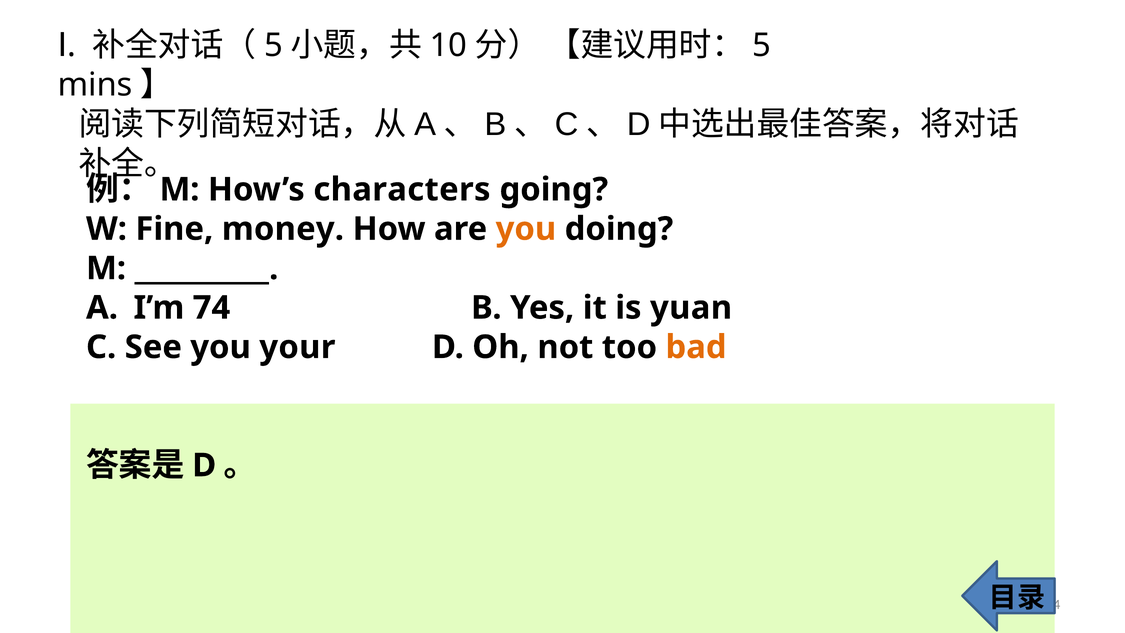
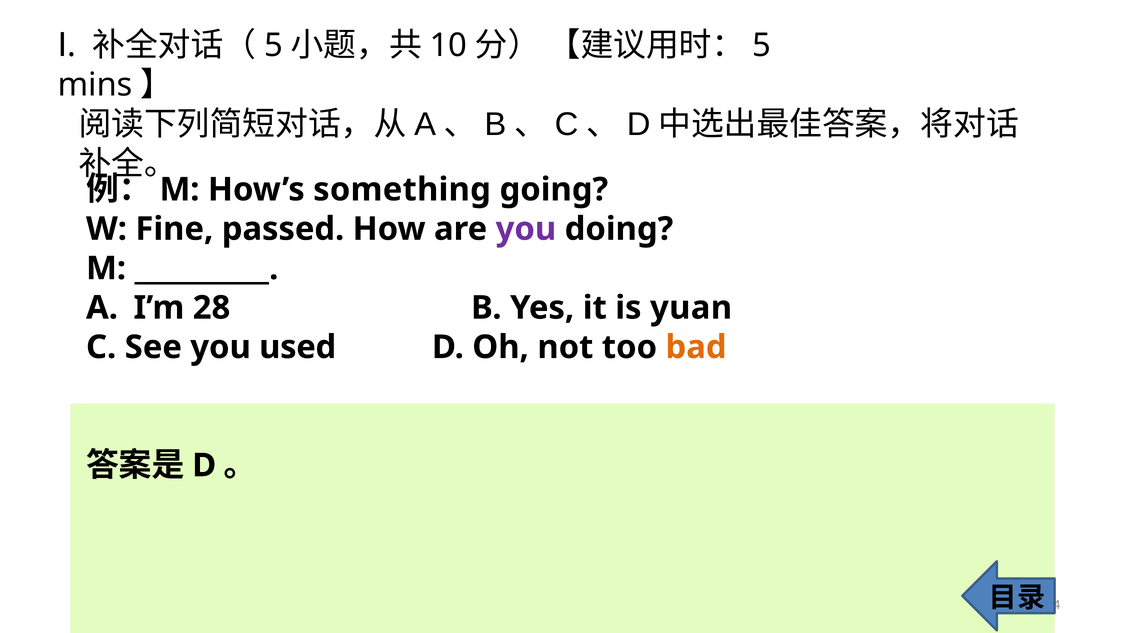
characters: characters -> something
money: money -> passed
you at (526, 229) colour: orange -> purple
74: 74 -> 28
your: your -> used
